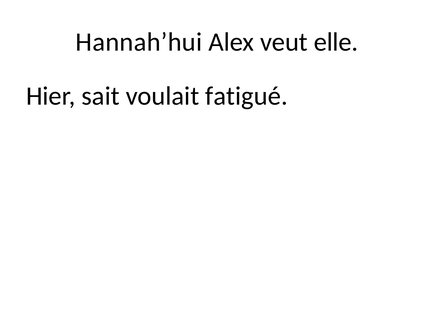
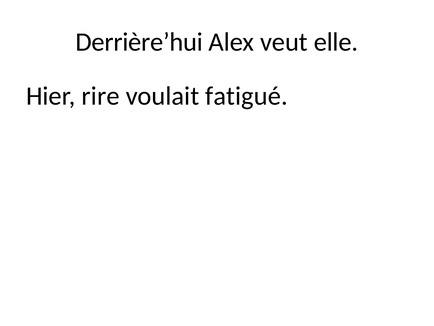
Hannah’hui: Hannah’hui -> Derrière’hui
sait: sait -> rire
